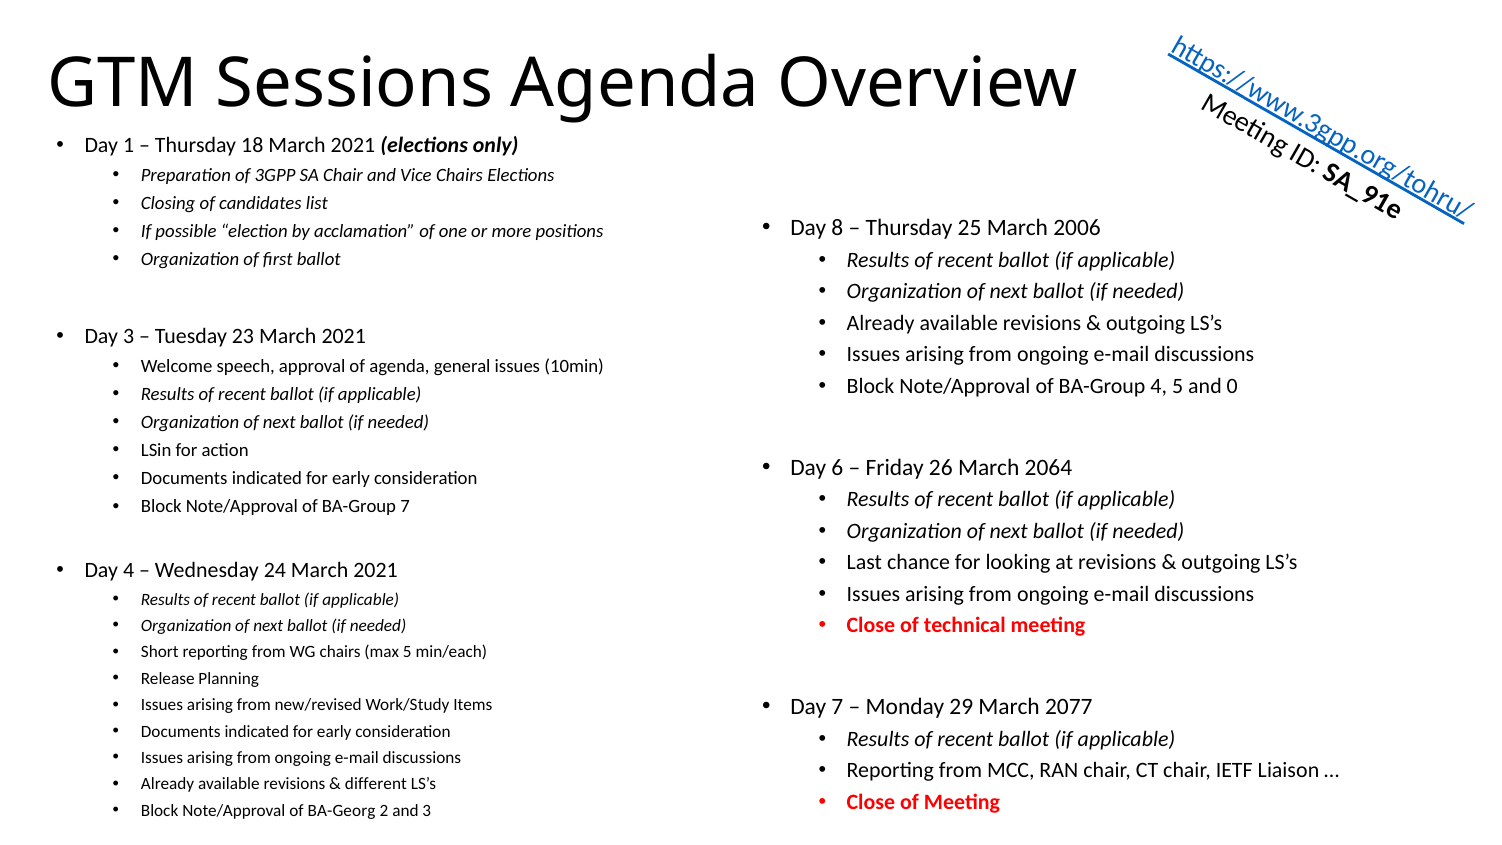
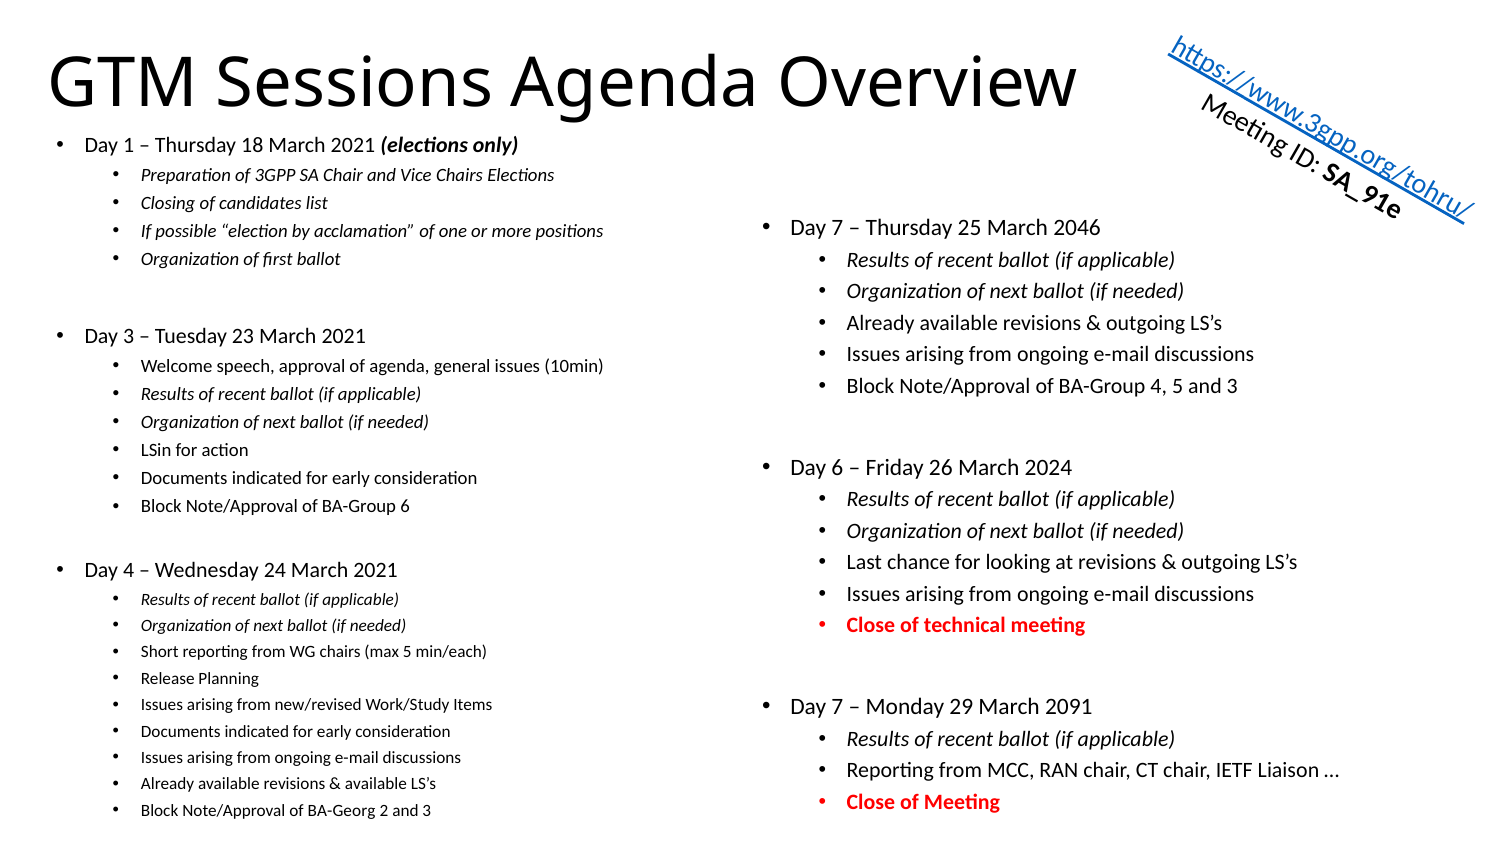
8 at (837, 228): 8 -> 7
2006: 2006 -> 2046
5 and 0: 0 -> 3
2064: 2064 -> 2024
BA-Group 7: 7 -> 6
2077: 2077 -> 2091
different at (376, 784): different -> available
